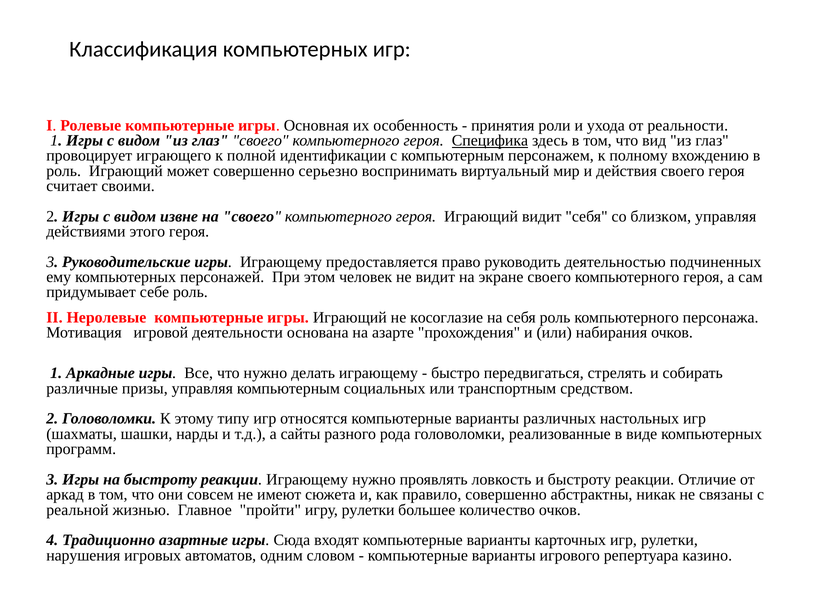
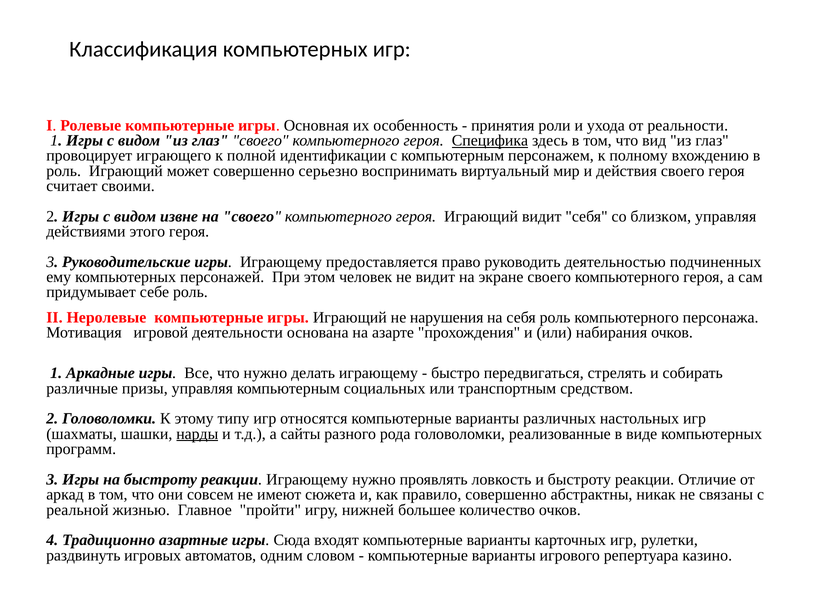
косоглазие: косоглазие -> нарушения
нарды underline: none -> present
игру рулетки: рулетки -> нижней
нарушения: нарушения -> раздвинуть
